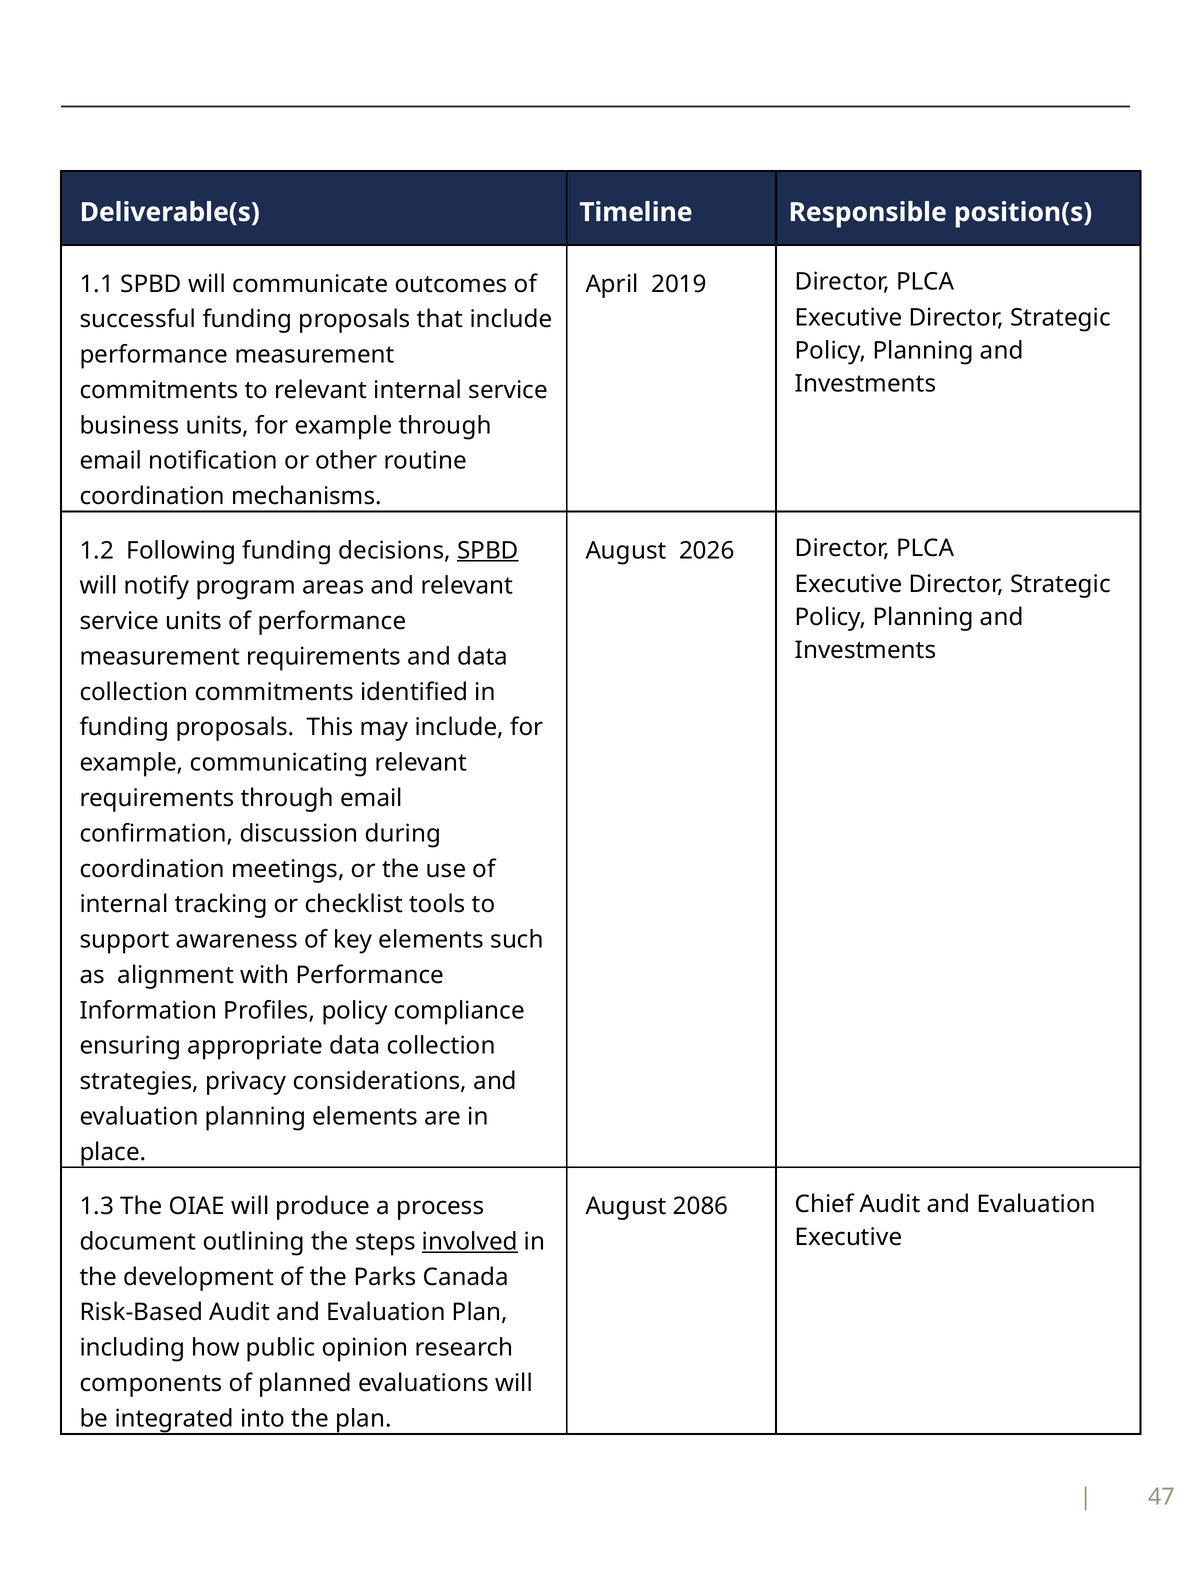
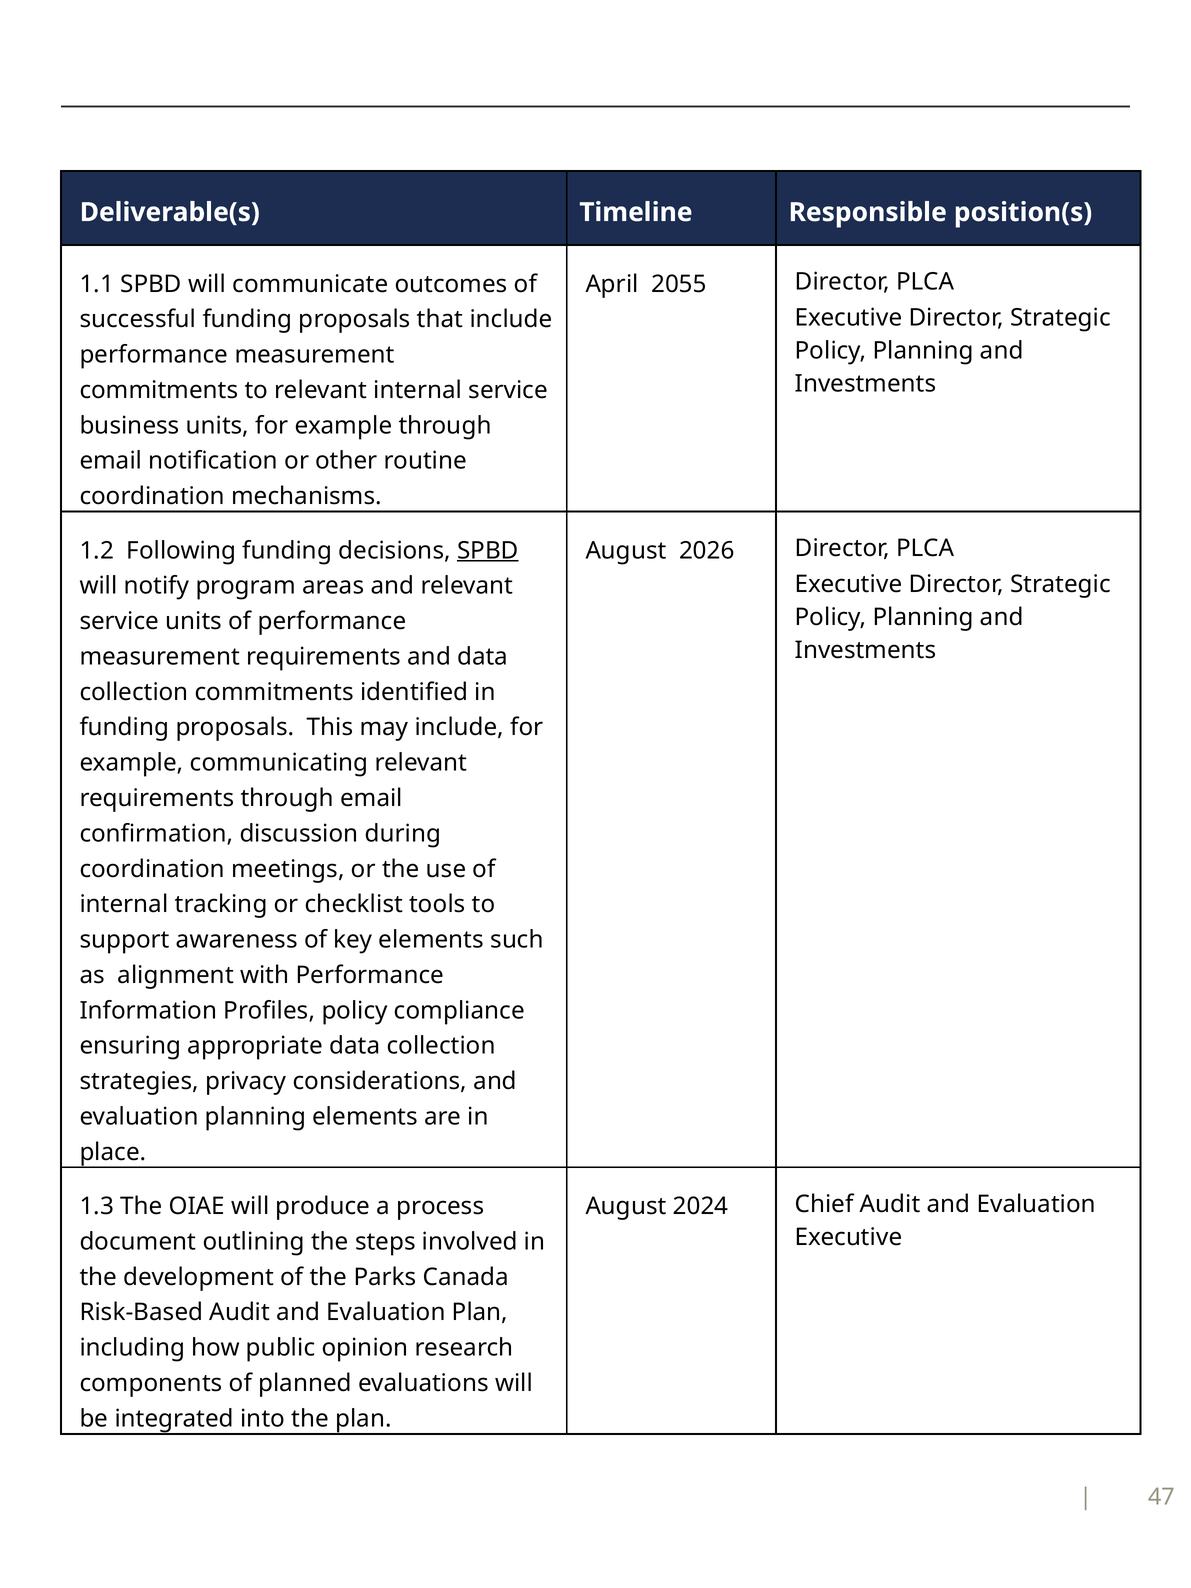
2019: 2019 -> 2055
2086: 2086 -> 2024
involved underline: present -> none
